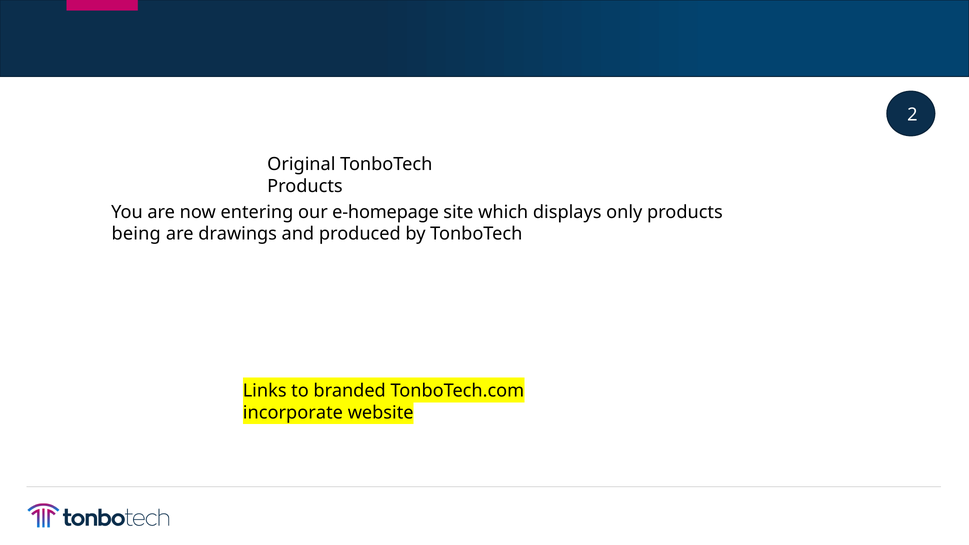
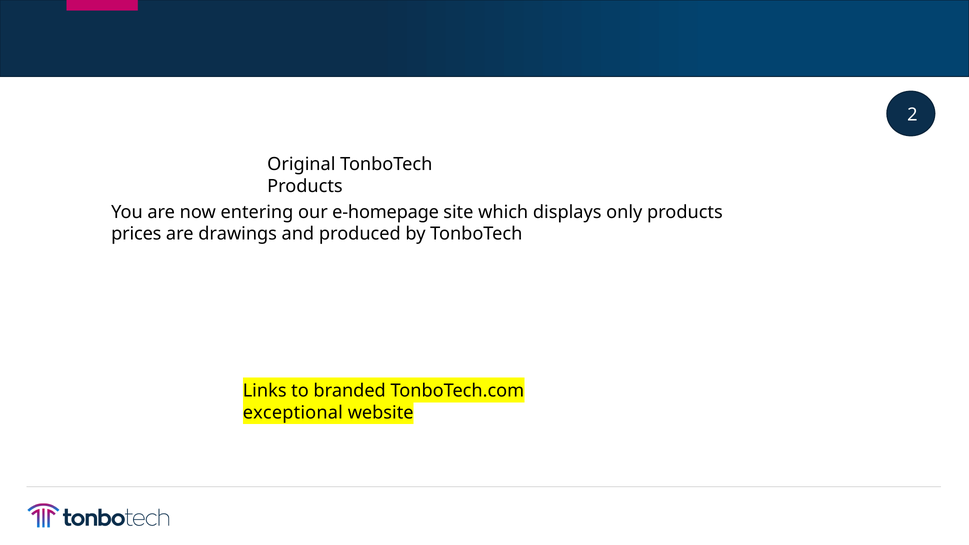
being: being -> prices
incorporate: incorporate -> exceptional
